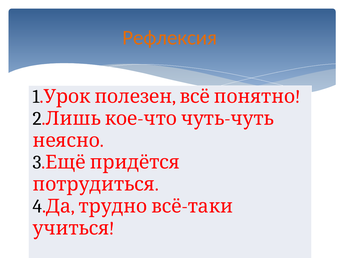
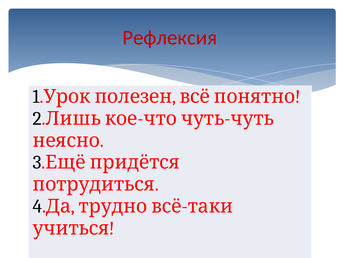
Рефлексия colour: orange -> red
